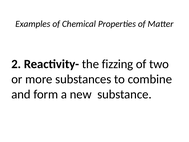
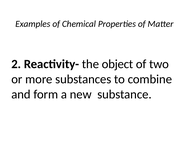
fizzing: fizzing -> object
